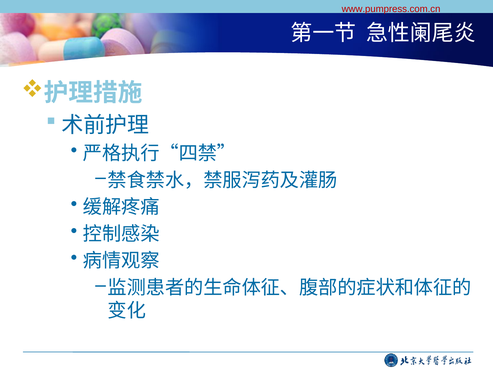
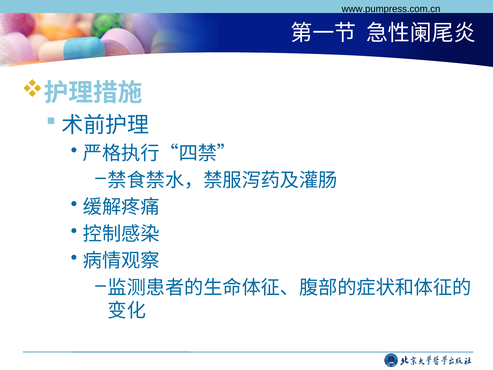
www.pumpress.com.cn colour: red -> black
